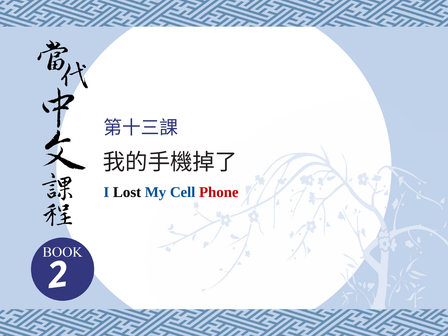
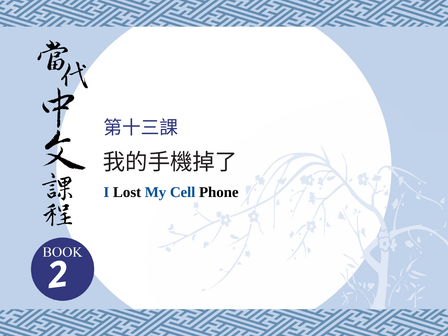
Phone colour: red -> black
